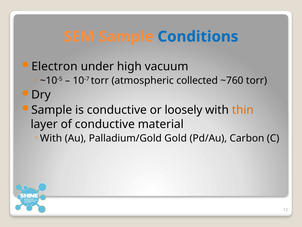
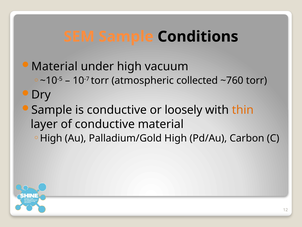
Conditions colour: blue -> black
Electron at (54, 66): Electron -> Material
With at (51, 138): With -> High
Palladium/Gold Gold: Gold -> High
